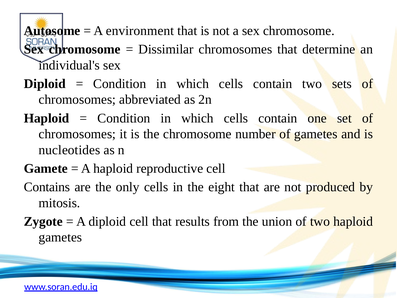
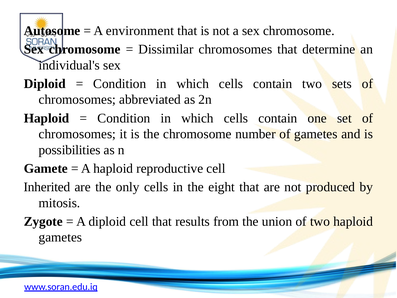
nucleotides: nucleotides -> possibilities
Contains: Contains -> Inherited
